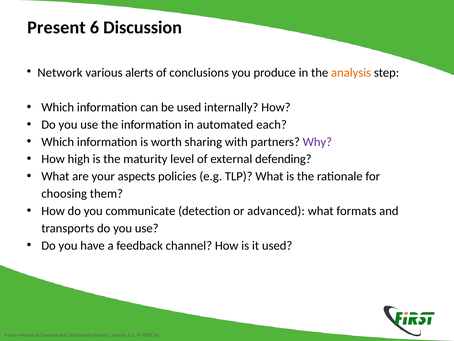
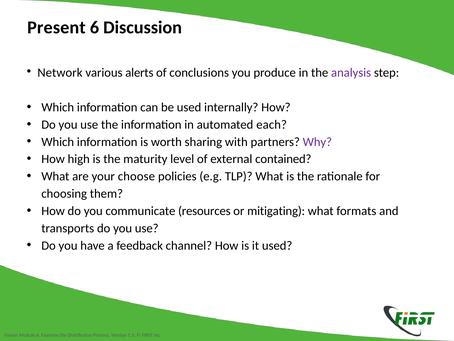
analysis colour: orange -> purple
defending: defending -> contained
aspects: aspects -> choose
detection: detection -> resources
advanced: advanced -> mitigating
